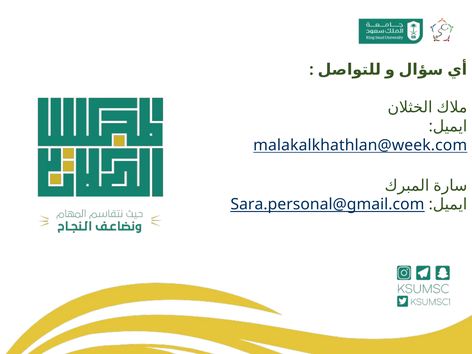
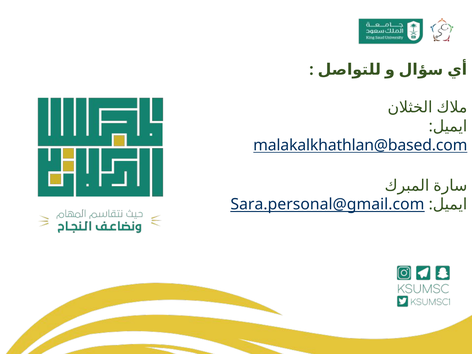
malakalkhathlan@week.com: malakalkhathlan@week.com -> malakalkhathlan@based.com
